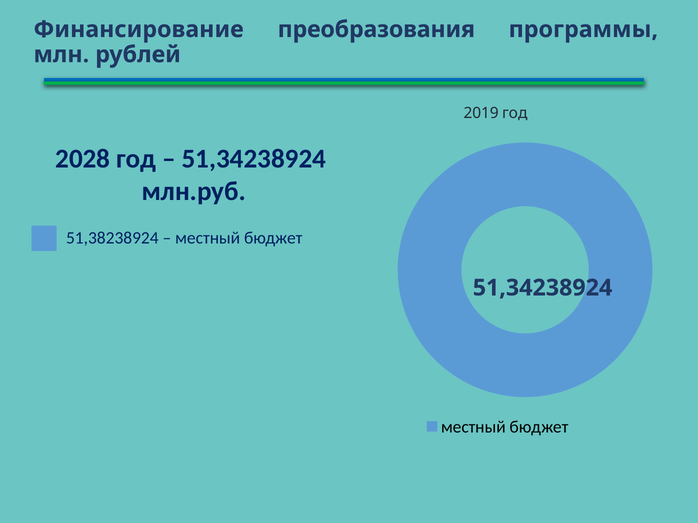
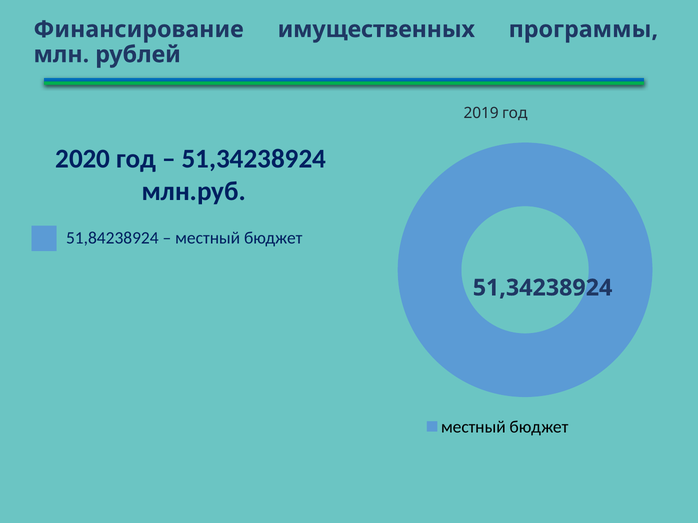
преобразования: преобразования -> имущественных
2028: 2028 -> 2020
51,38238924: 51,38238924 -> 51,84238924
